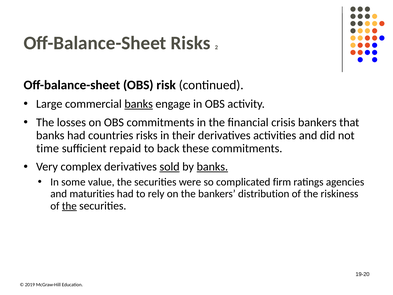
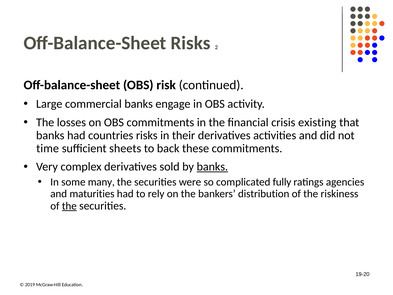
banks at (139, 104) underline: present -> none
crisis bankers: bankers -> existing
repaid: repaid -> sheets
sold underline: present -> none
value: value -> many
firm: firm -> fully
